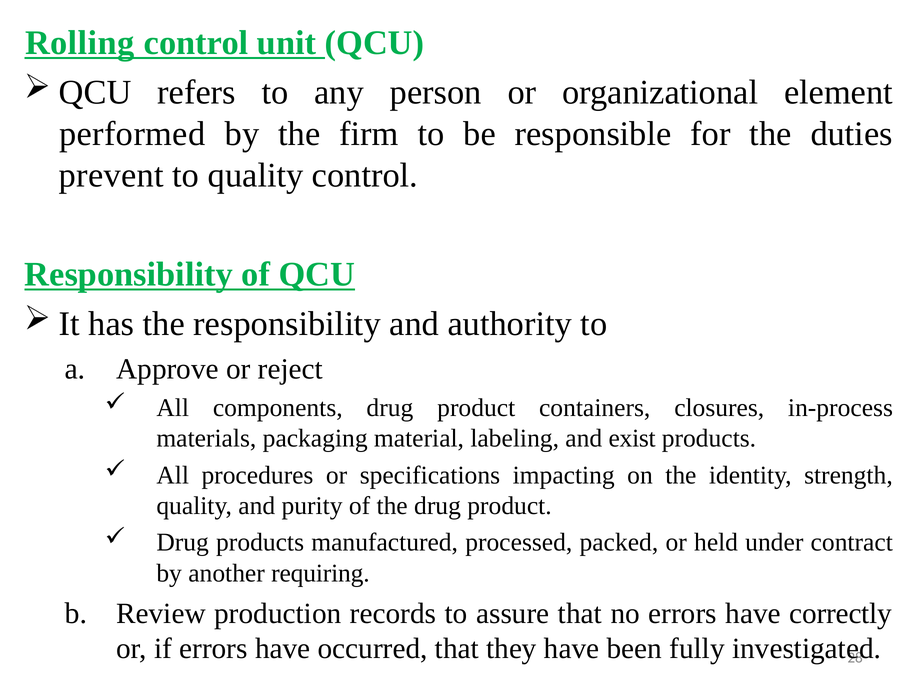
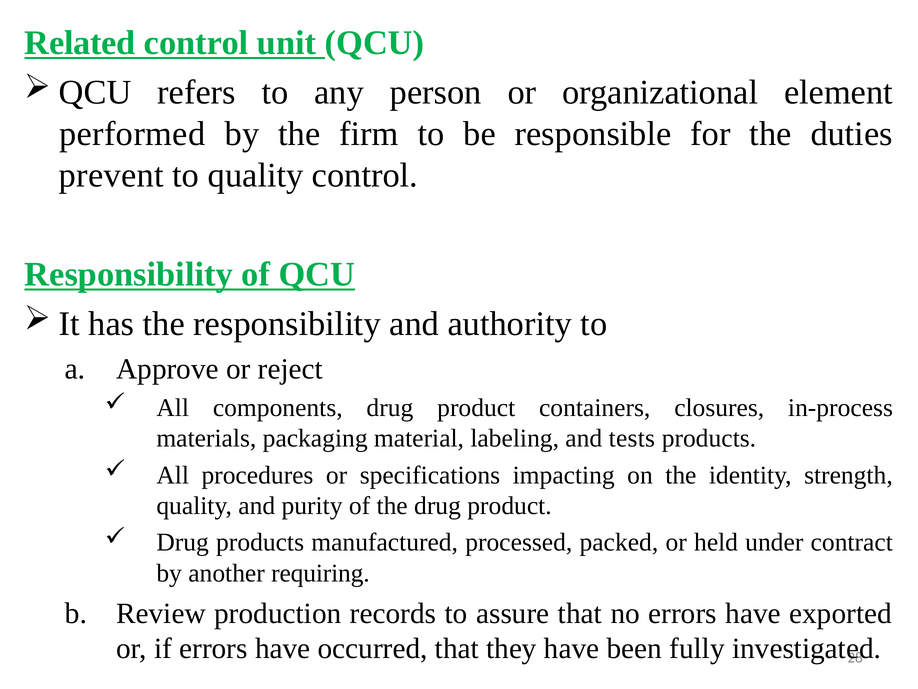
Rolling: Rolling -> Related
exist: exist -> tests
correctly: correctly -> exported
